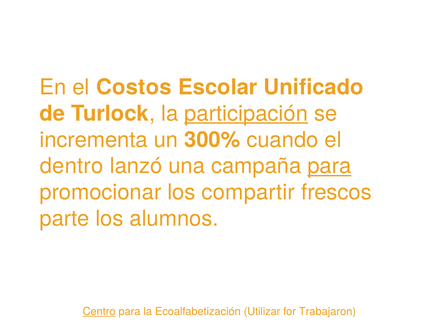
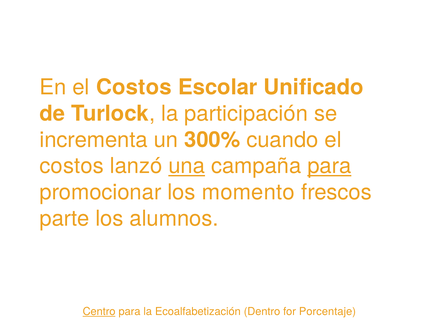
participación underline: present -> none
dentro at (72, 166): dentro -> costos
una underline: none -> present
compartir: compartir -> momento
Utilizar: Utilizar -> Dentro
Trabajaron: Trabajaron -> Porcentaje
